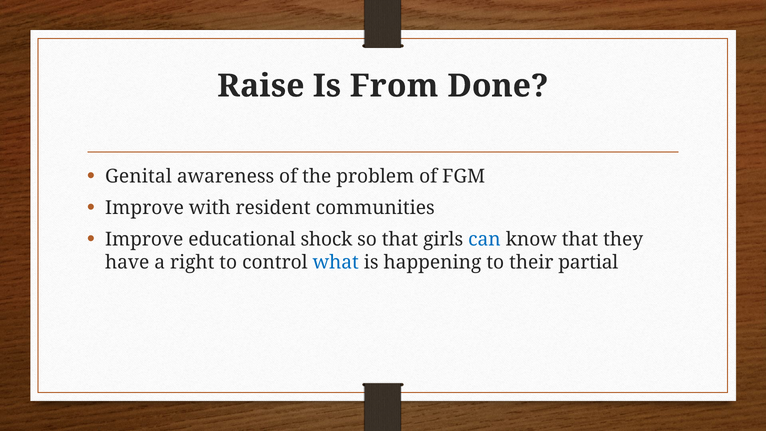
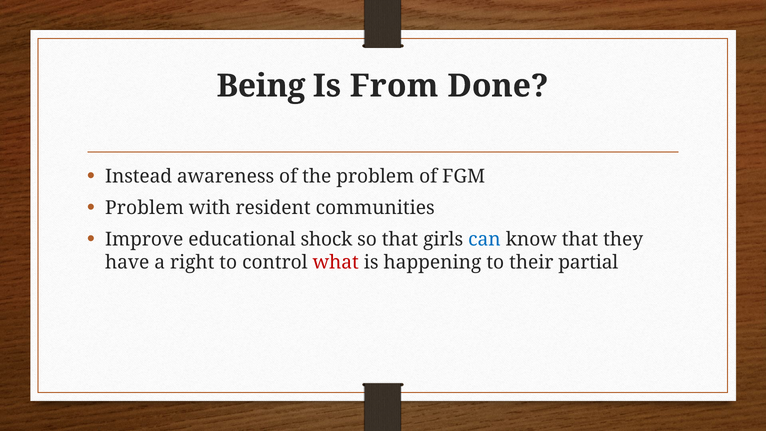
Raise: Raise -> Being
Genital: Genital -> Instead
Improve at (145, 208): Improve -> Problem
what colour: blue -> red
